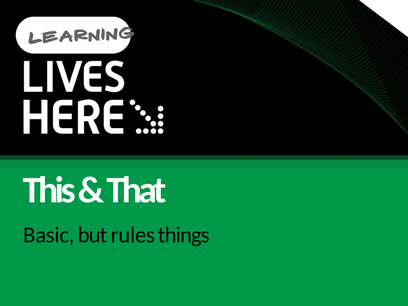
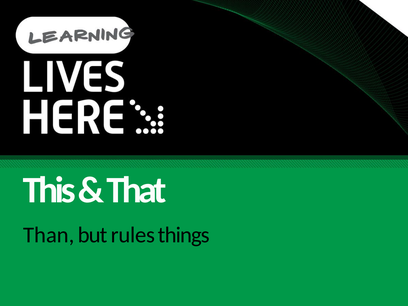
Basic: Basic -> Than
